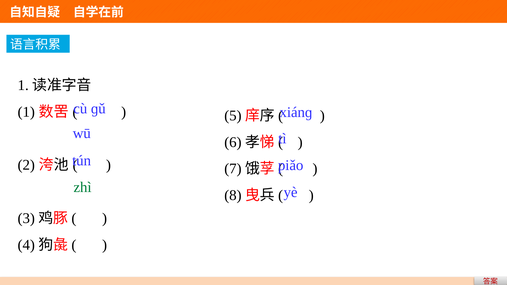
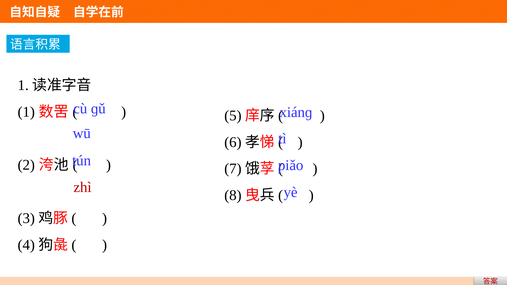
zhì colour: green -> red
